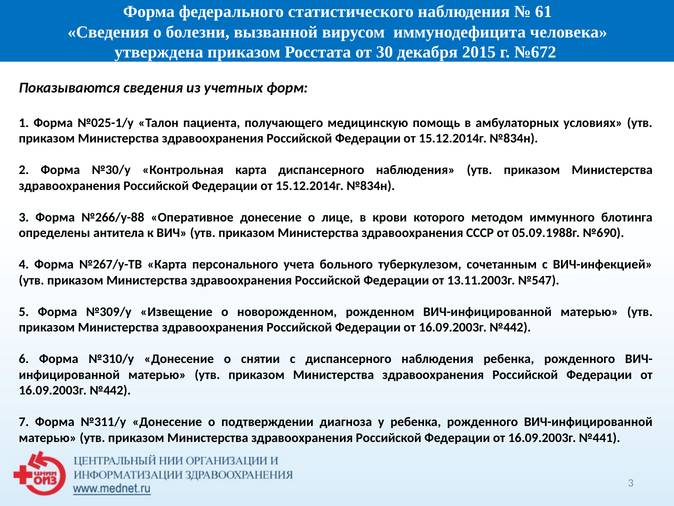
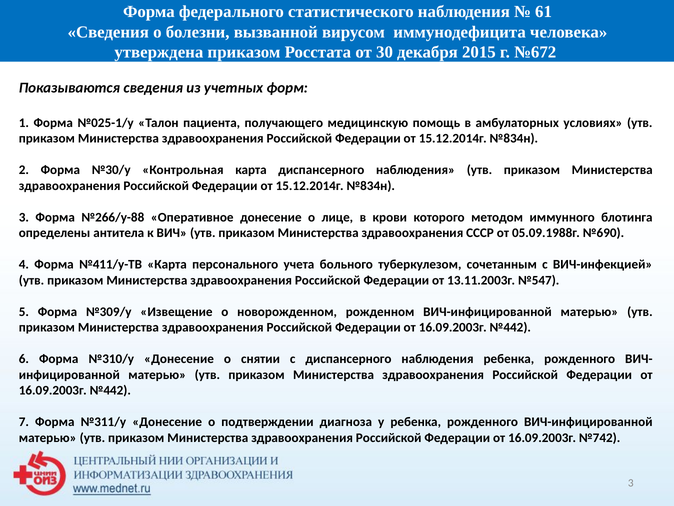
№267/у-ТВ: №267/у-ТВ -> №411/у-ТВ
№441: №441 -> №742
